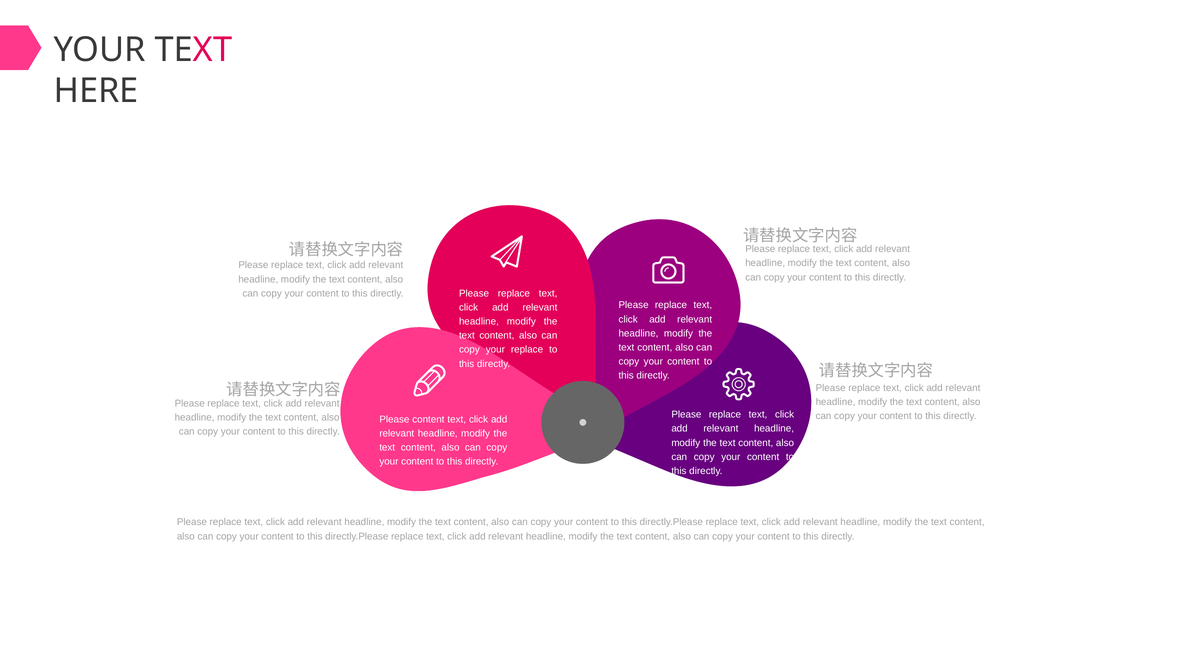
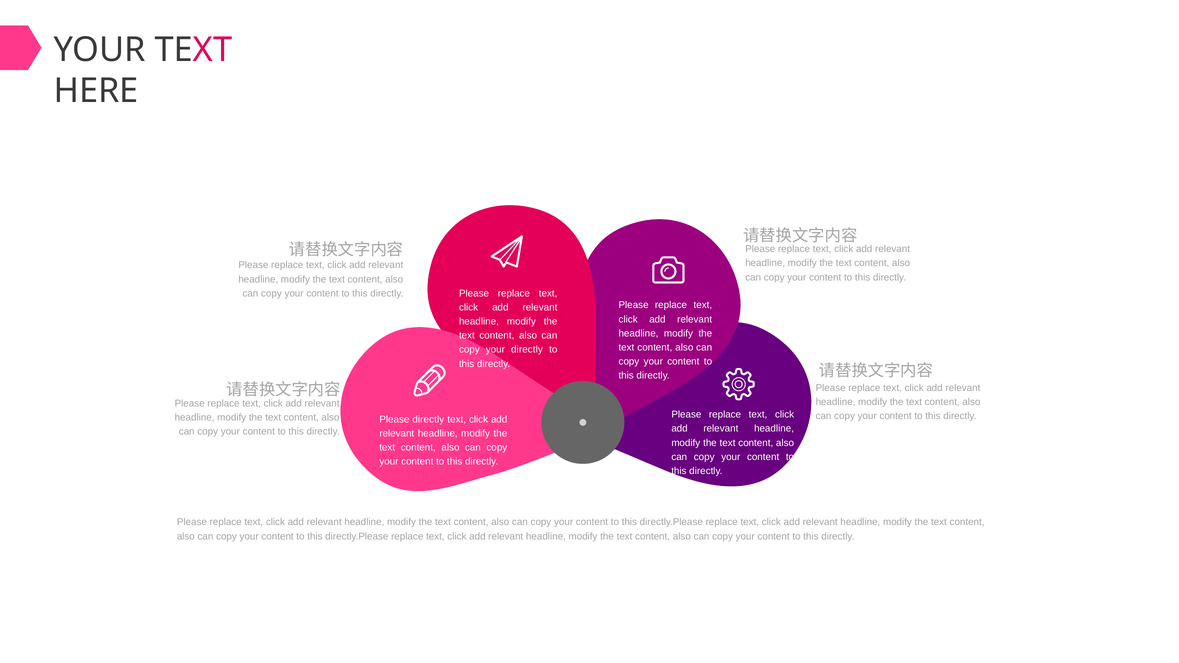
your replace: replace -> directly
Please content: content -> directly
